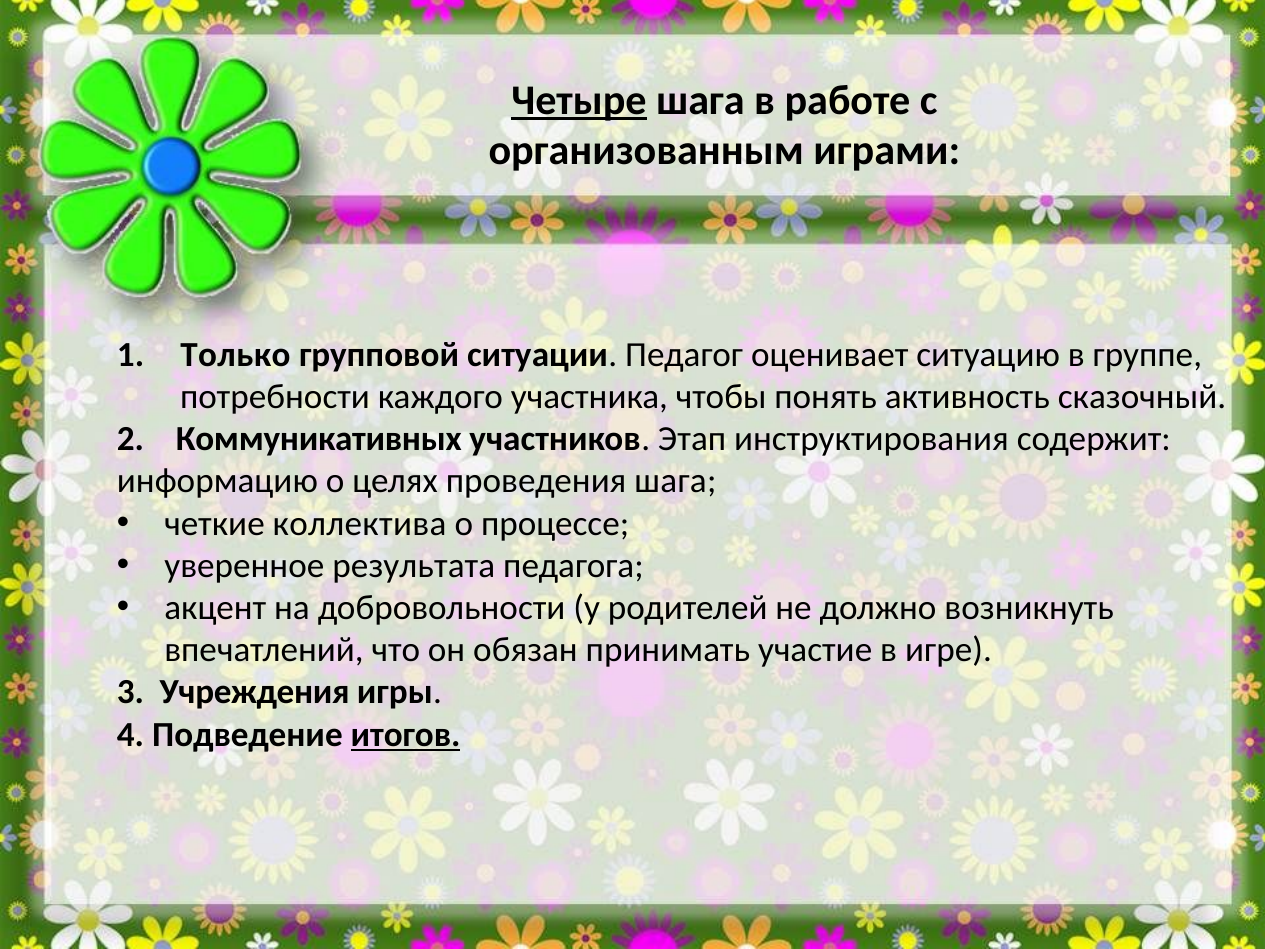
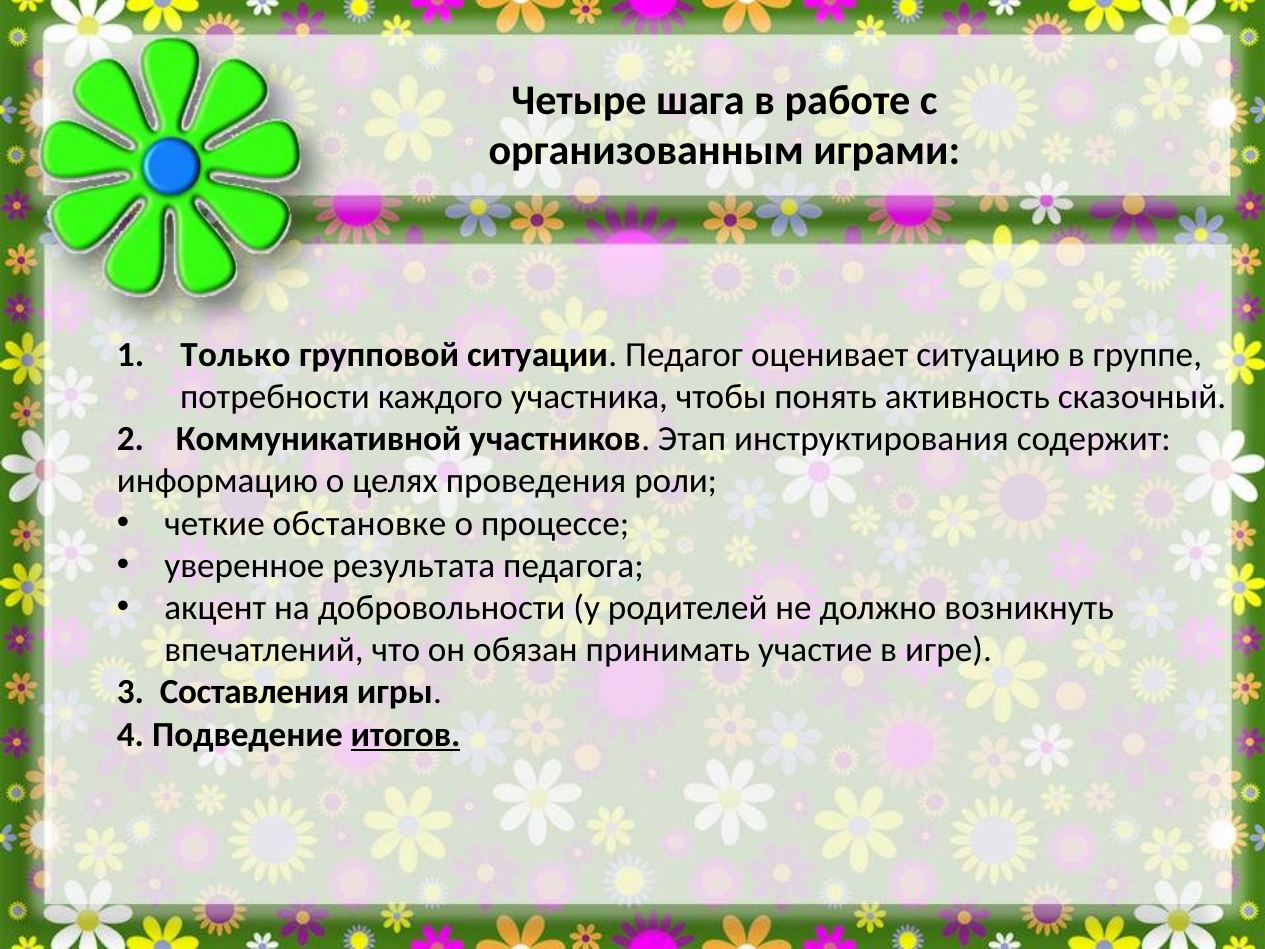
Четыре underline: present -> none
Коммуникативных: Коммуникативных -> Коммуникативной
проведения шага: шага -> роли
коллектива: коллектива -> обстановке
Учреждения: Учреждения -> Составления
